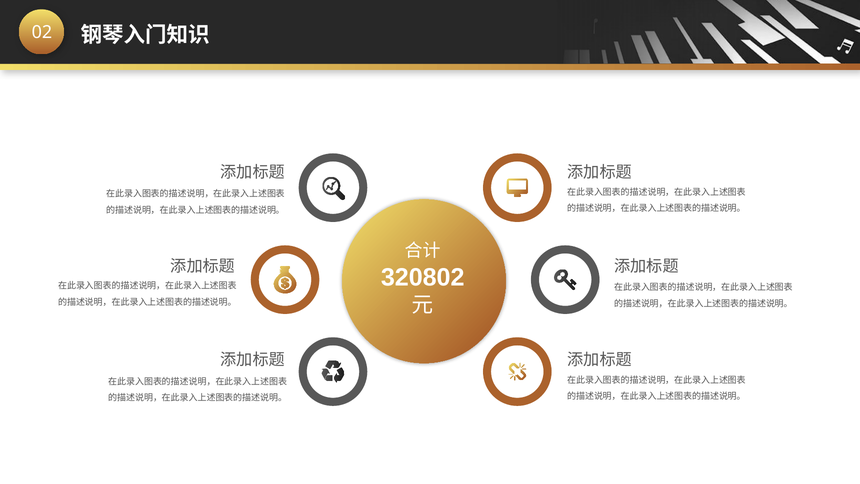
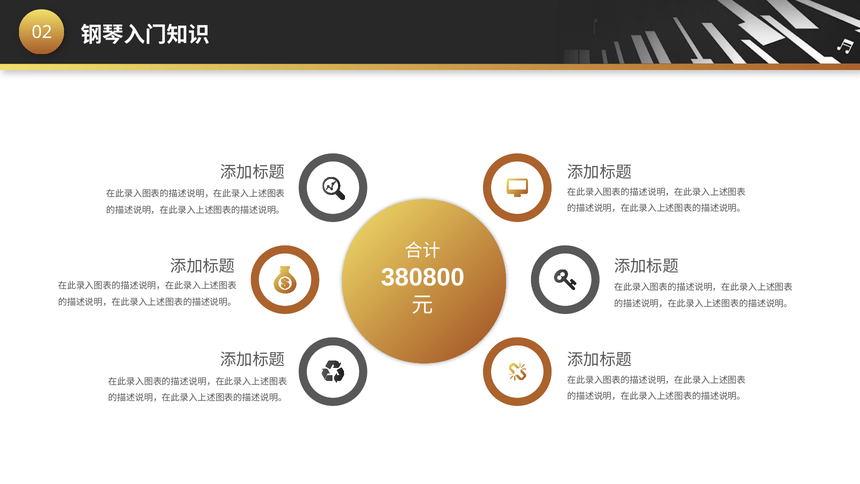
320802: 320802 -> 380800
